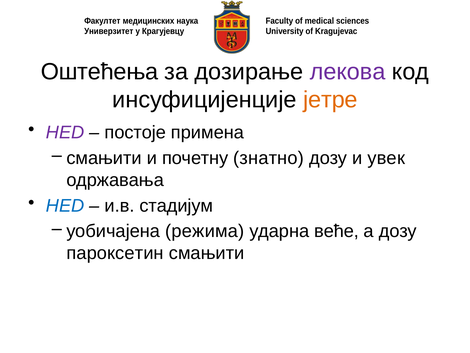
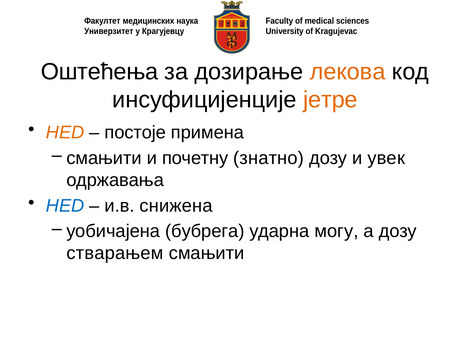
лекова colour: purple -> orange
HED at (65, 132) colour: purple -> orange
стадијум: стадијум -> снижена
режима: режима -> бубрега
веће: веће -> могу
пароксетин: пароксетин -> стварањем
